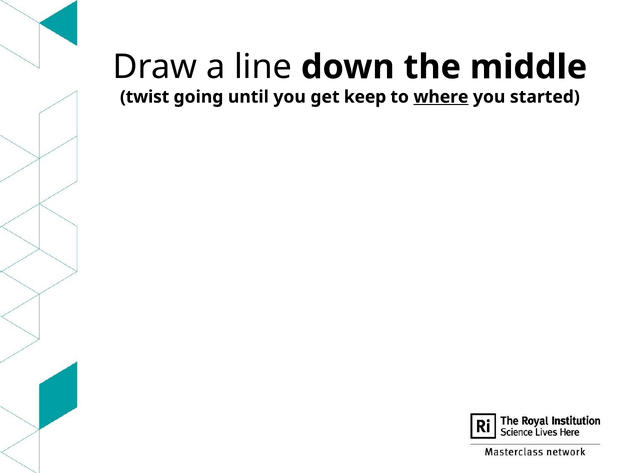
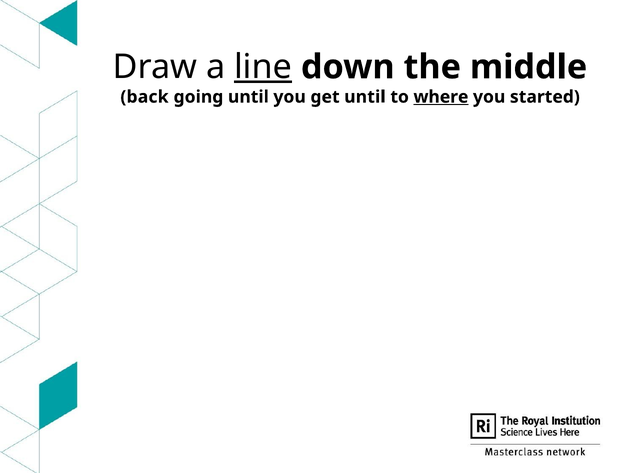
line underline: none -> present
twist: twist -> back
get keep: keep -> until
